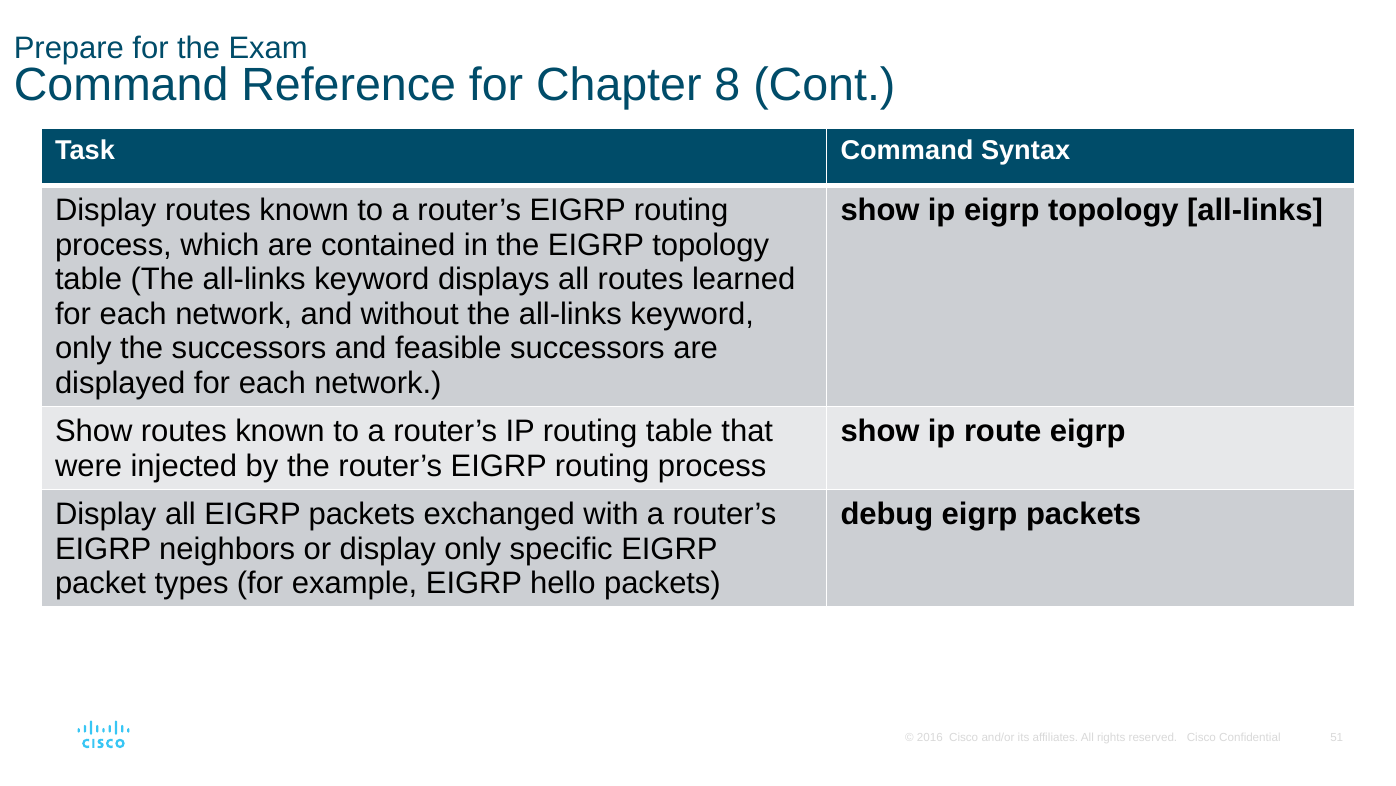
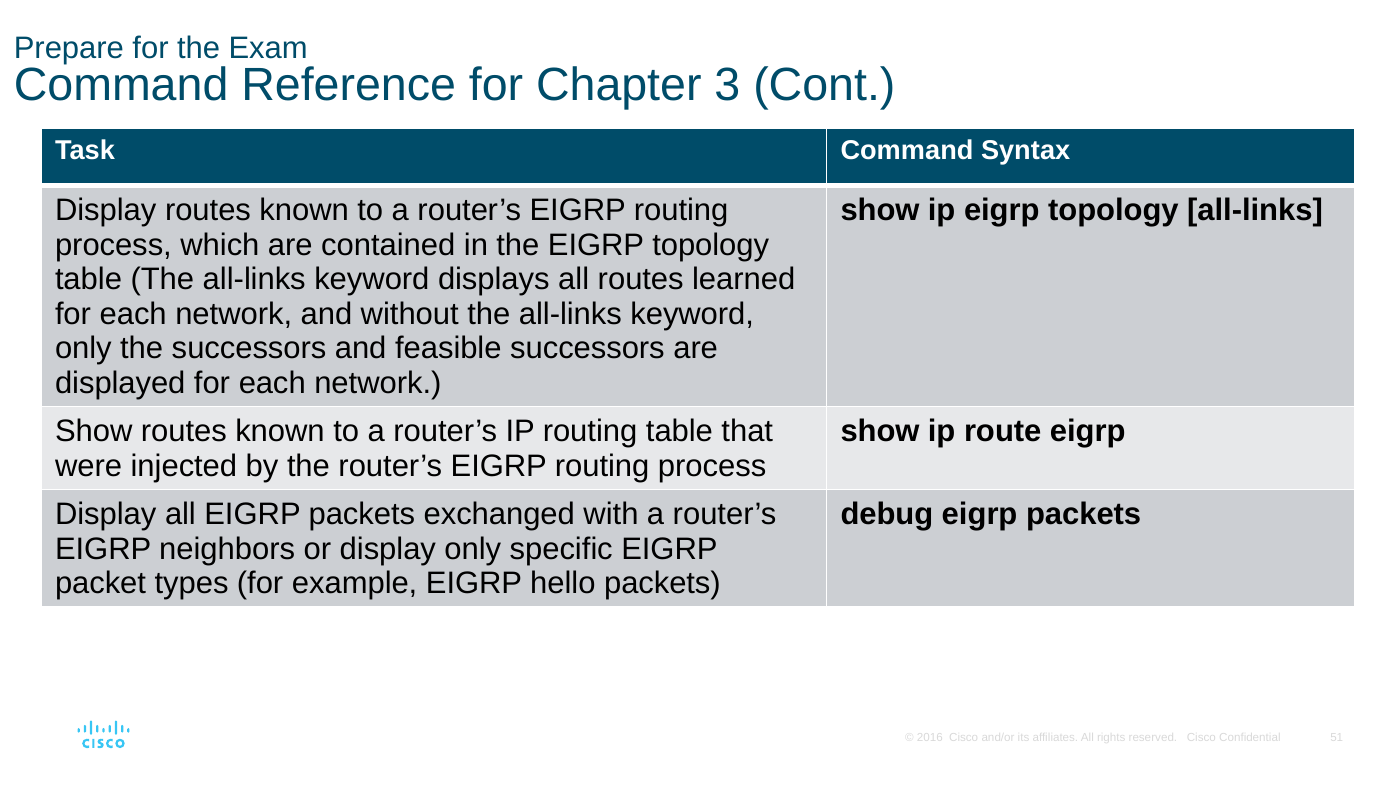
8: 8 -> 3
